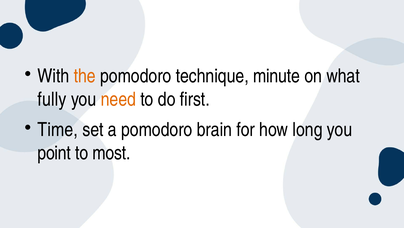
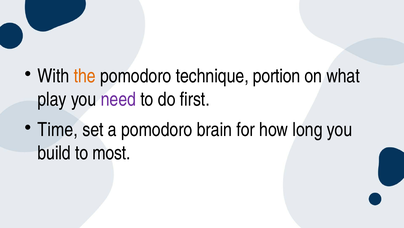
minute: minute -> portion
fully: fully -> play
need colour: orange -> purple
point: point -> build
